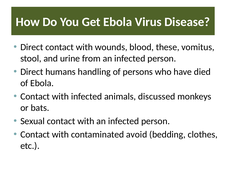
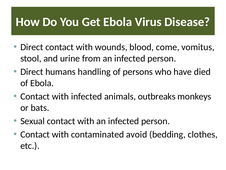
these: these -> come
discussed: discussed -> outbreaks
